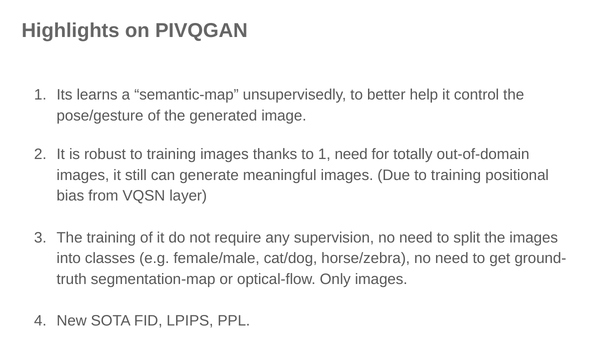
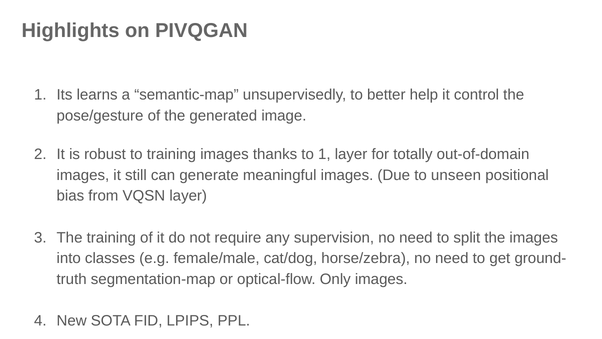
1 need: need -> layer
Due to training: training -> unseen
